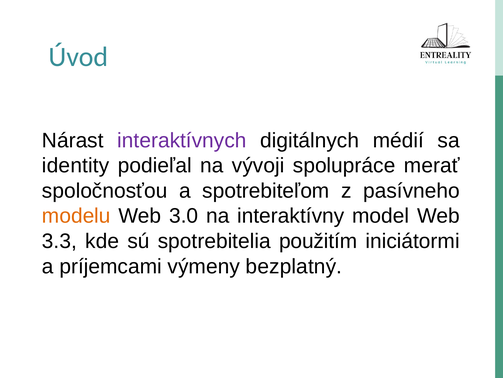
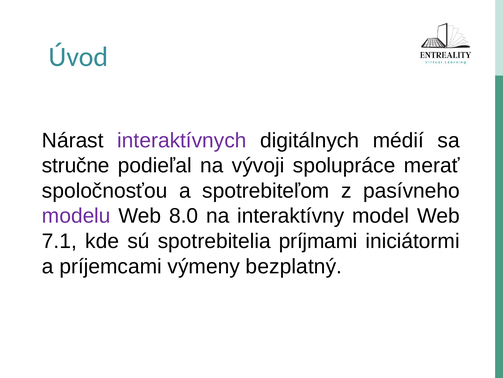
identity: identity -> stručne
modelu colour: orange -> purple
3.0: 3.0 -> 8.0
3.3: 3.3 -> 7.1
použitím: použitím -> príjmami
